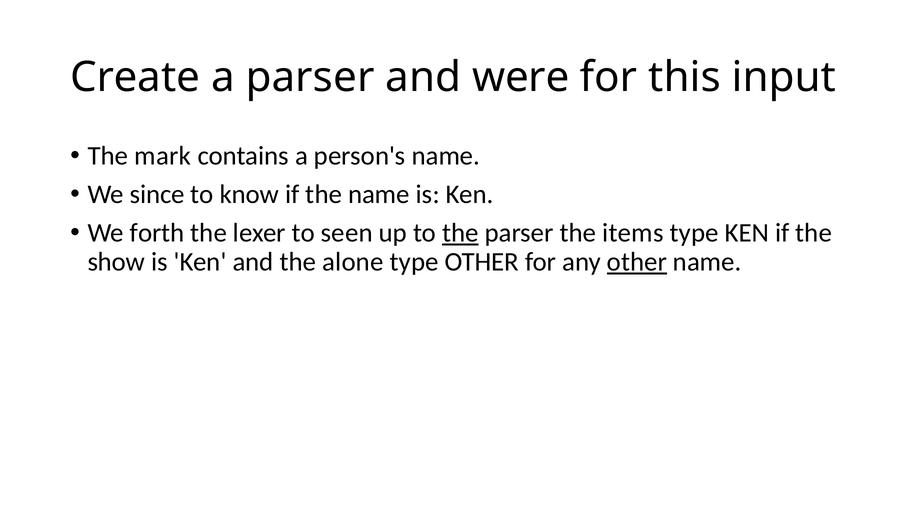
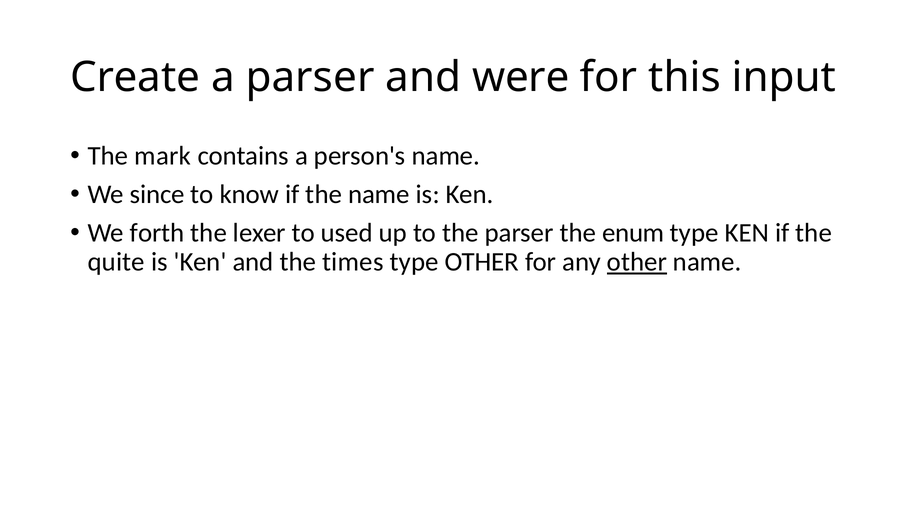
seen: seen -> used
the at (460, 233) underline: present -> none
items: items -> enum
show: show -> quite
alone: alone -> times
